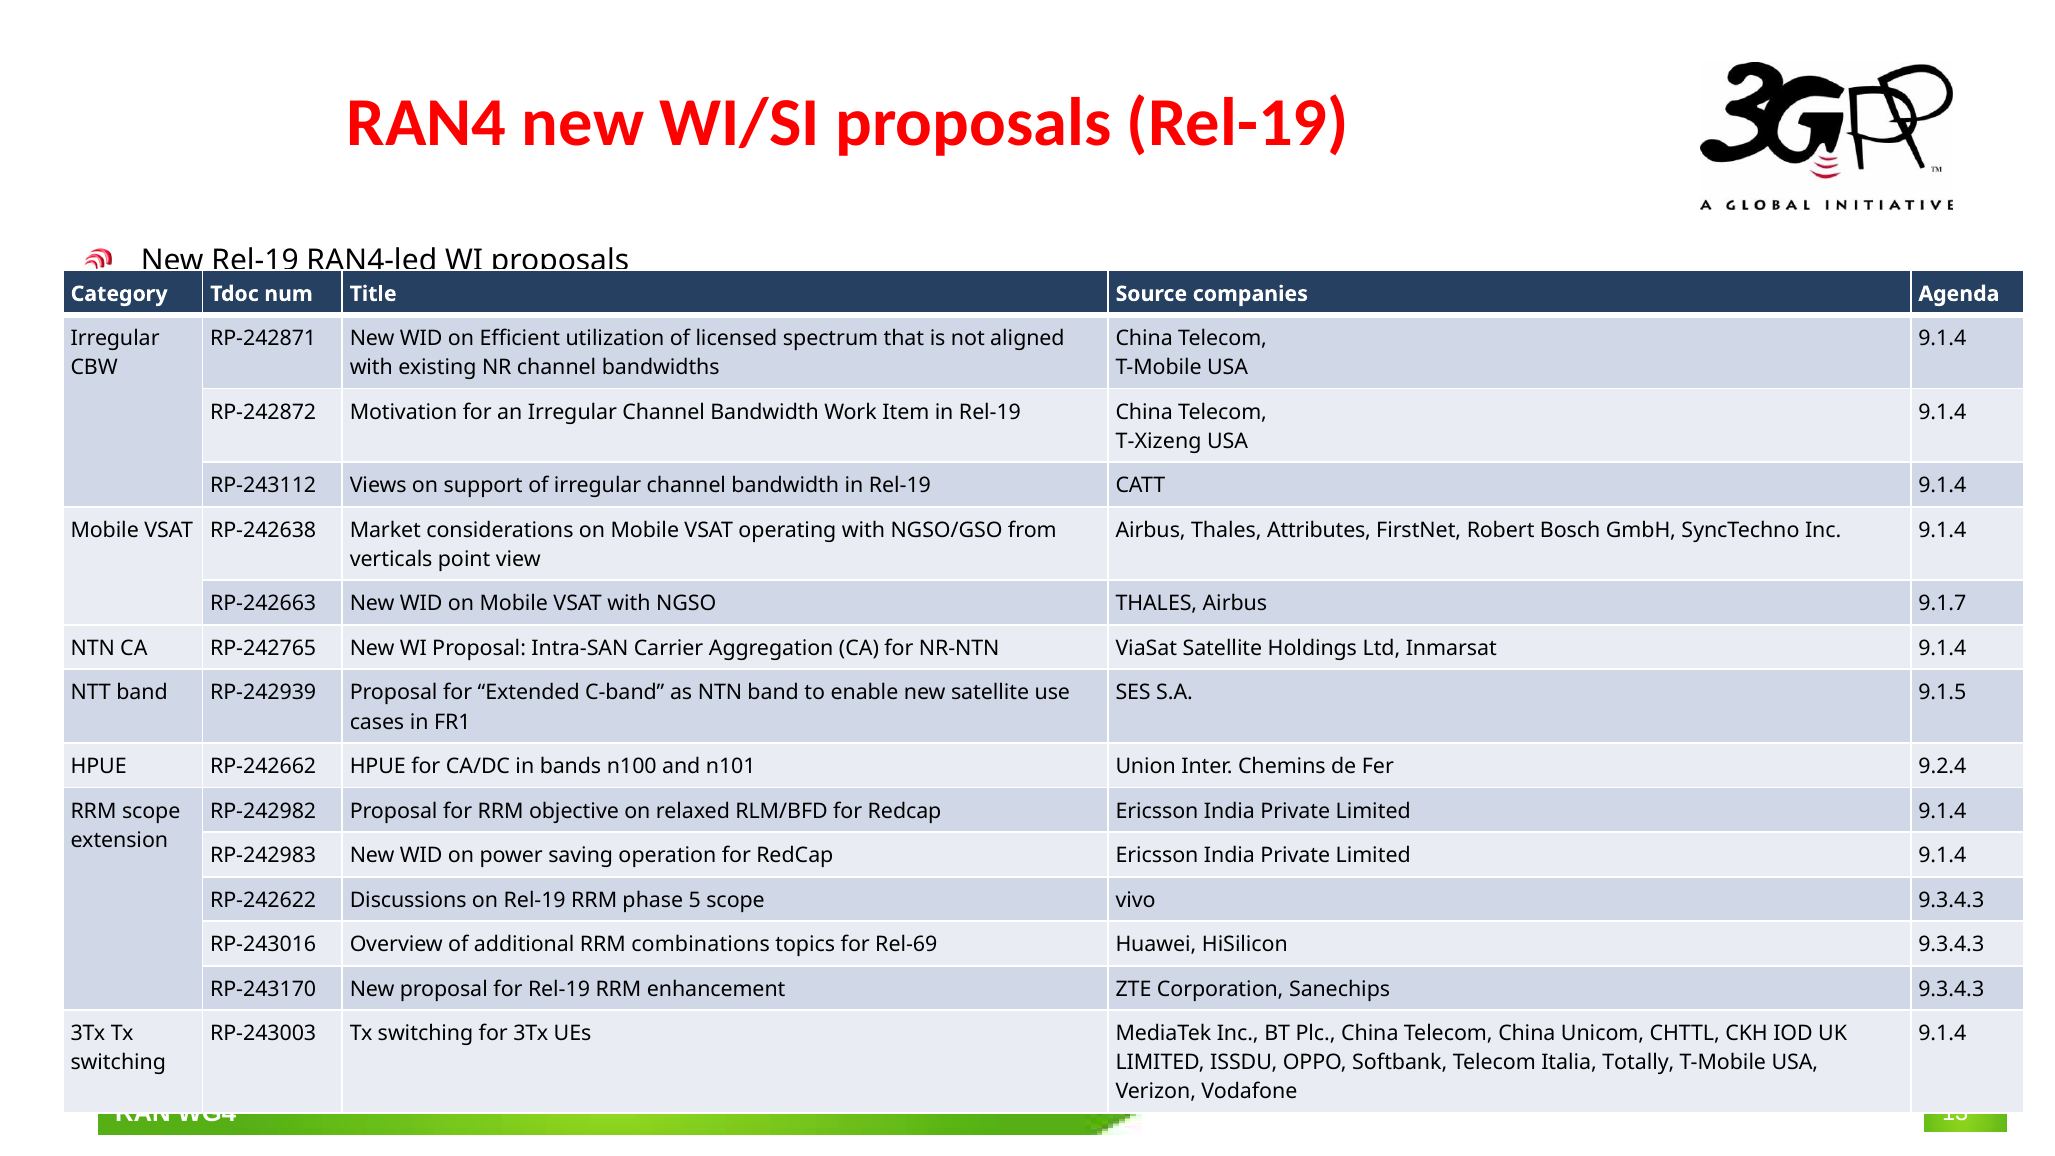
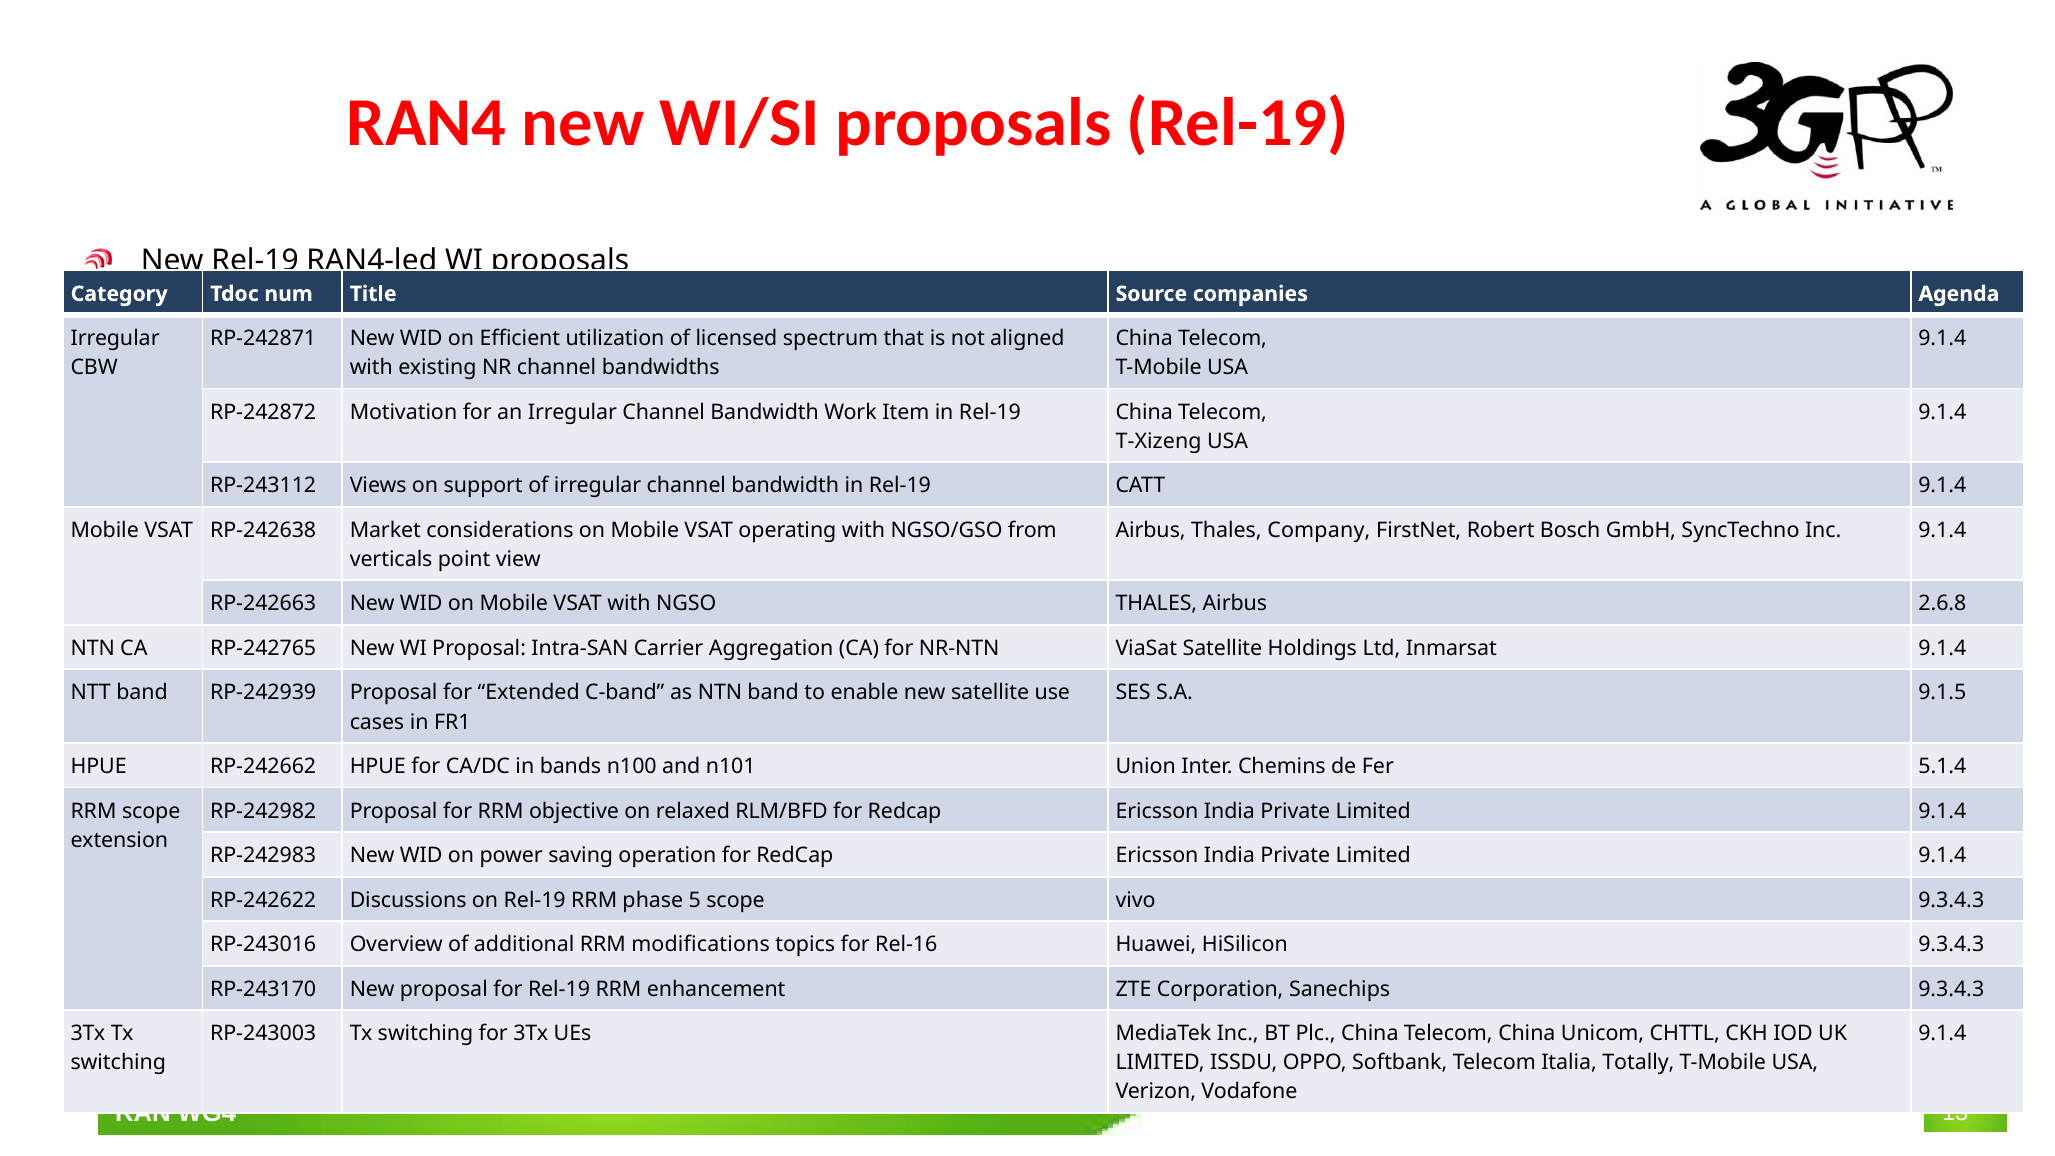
Attributes: Attributes -> Company
9.1.7: 9.1.7 -> 2.6.8
9.2.4: 9.2.4 -> 5.1.4
combinations: combinations -> modifications
Rel-69: Rel-69 -> Rel-16
